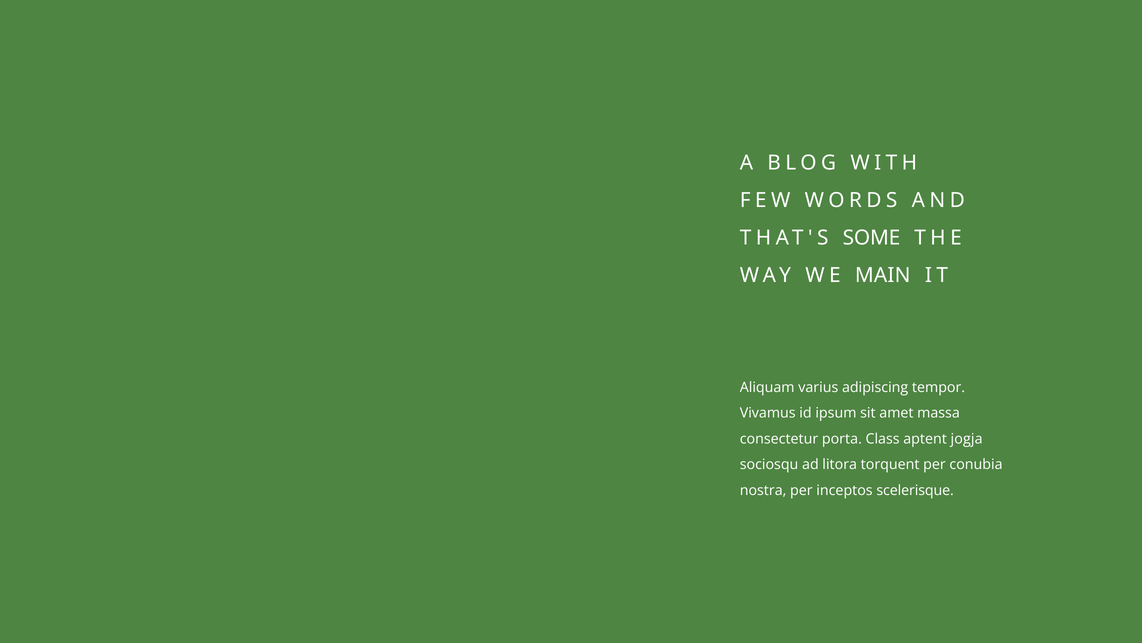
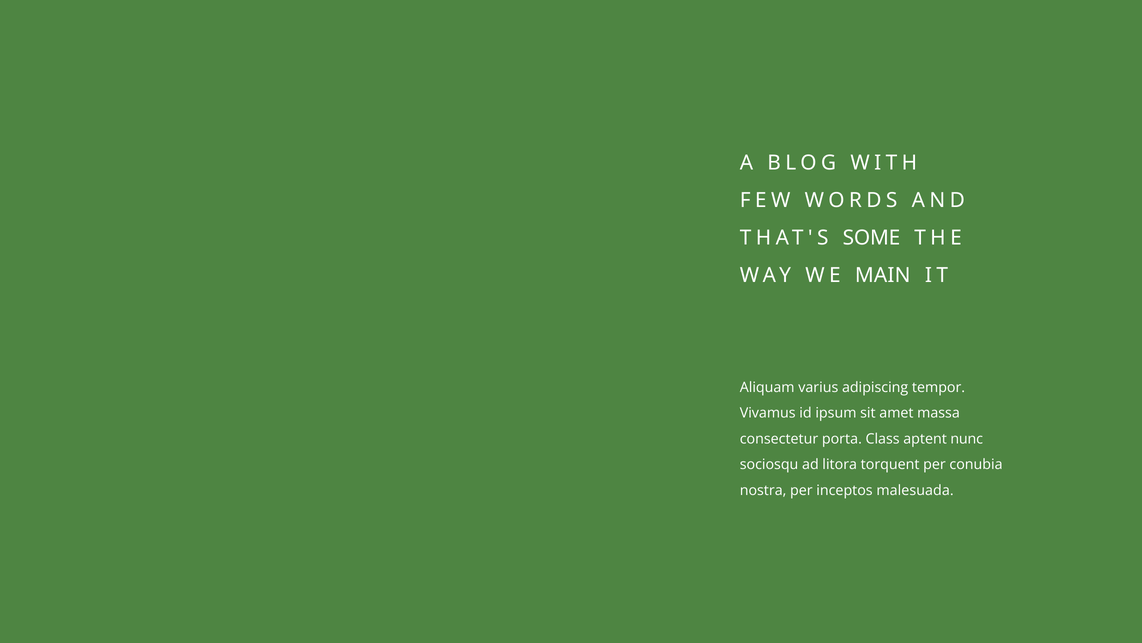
jogja: jogja -> nunc
scelerisque: scelerisque -> malesuada
